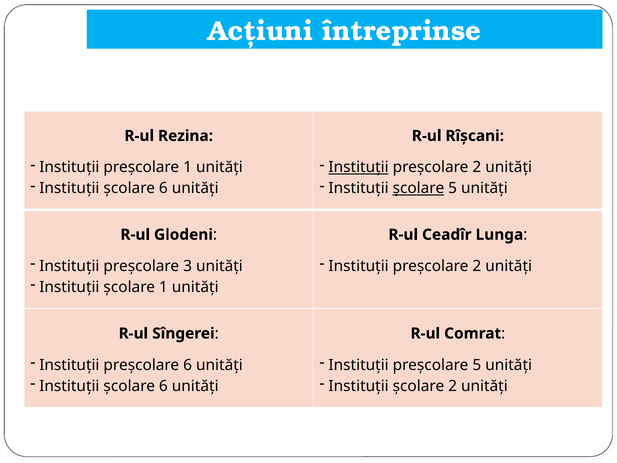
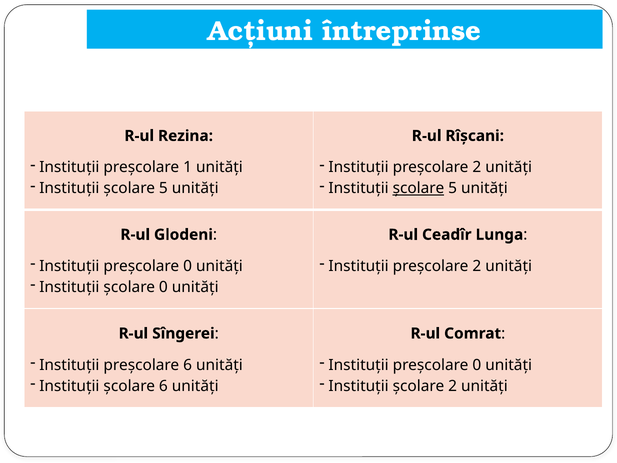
Instituții at (359, 167) underline: present -> none
6 at (163, 188): 6 -> 5
3 at (188, 266): 3 -> 0
școlare 1: 1 -> 0
5 at (477, 365): 5 -> 0
